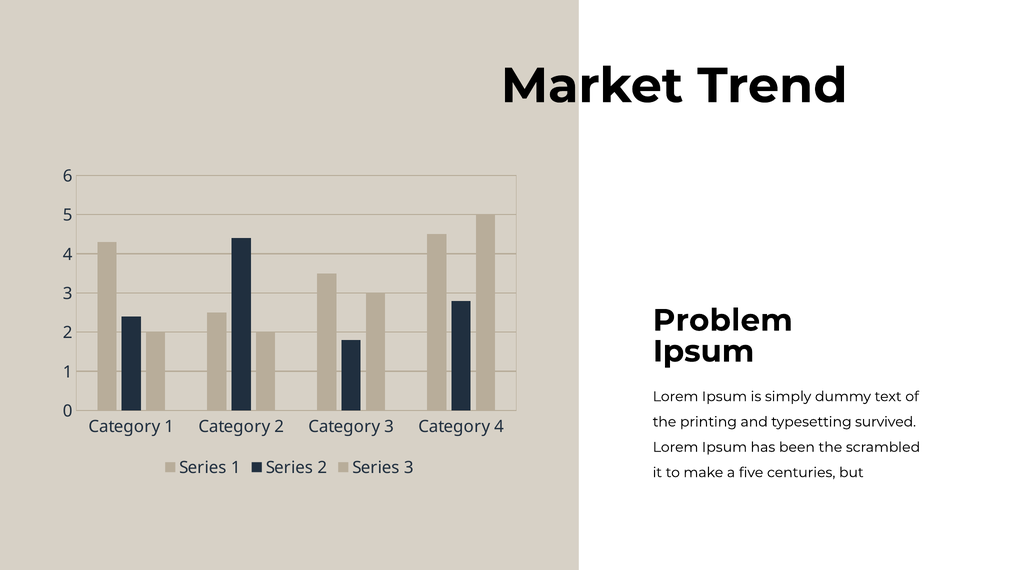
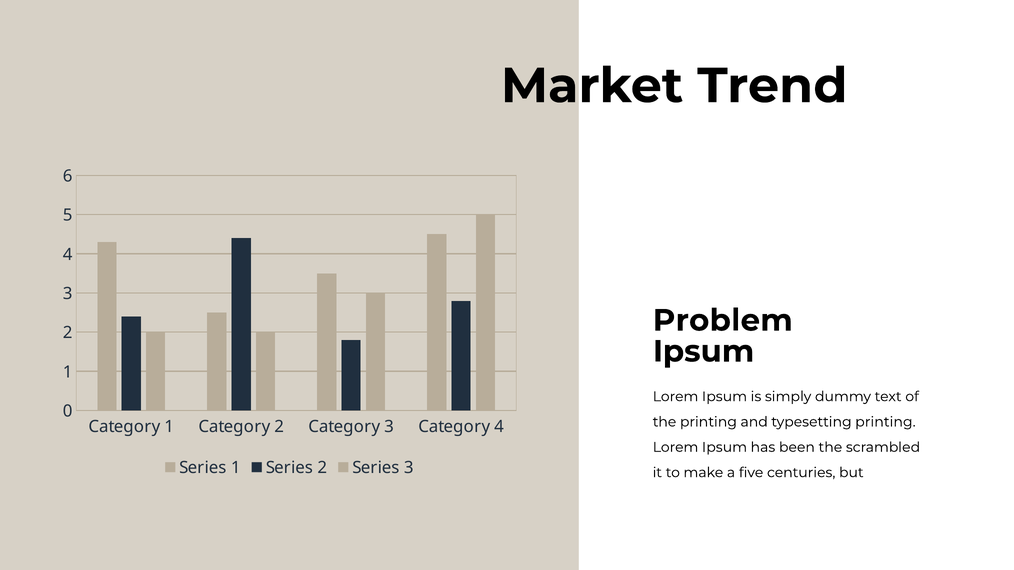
typesetting survived: survived -> printing
